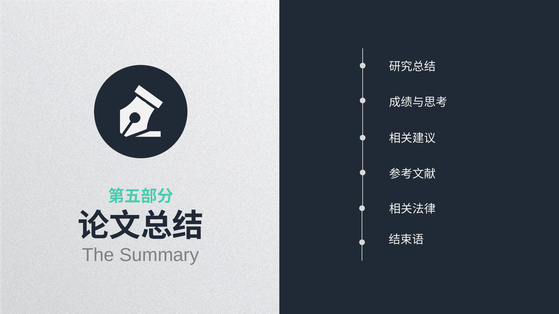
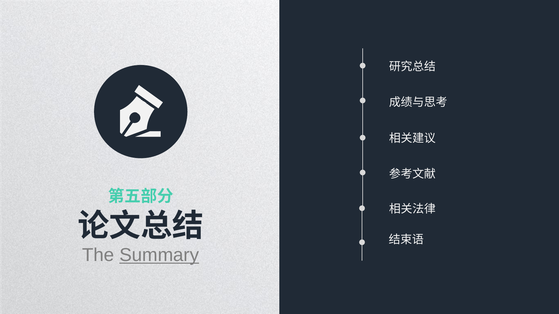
Summary underline: none -> present
